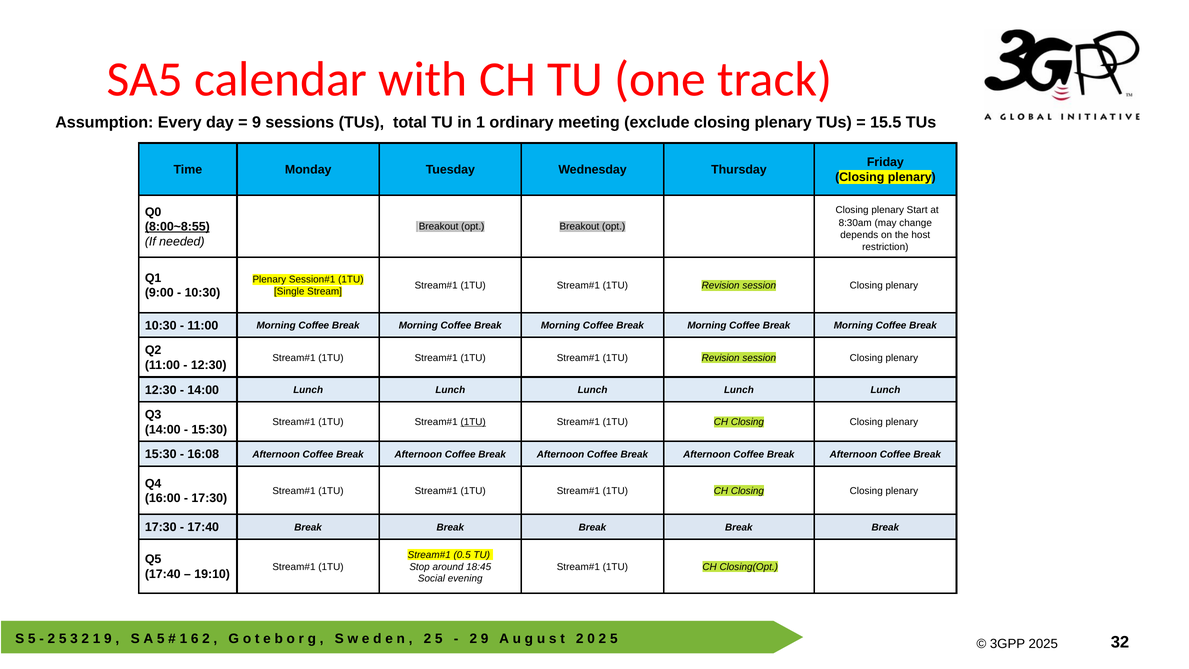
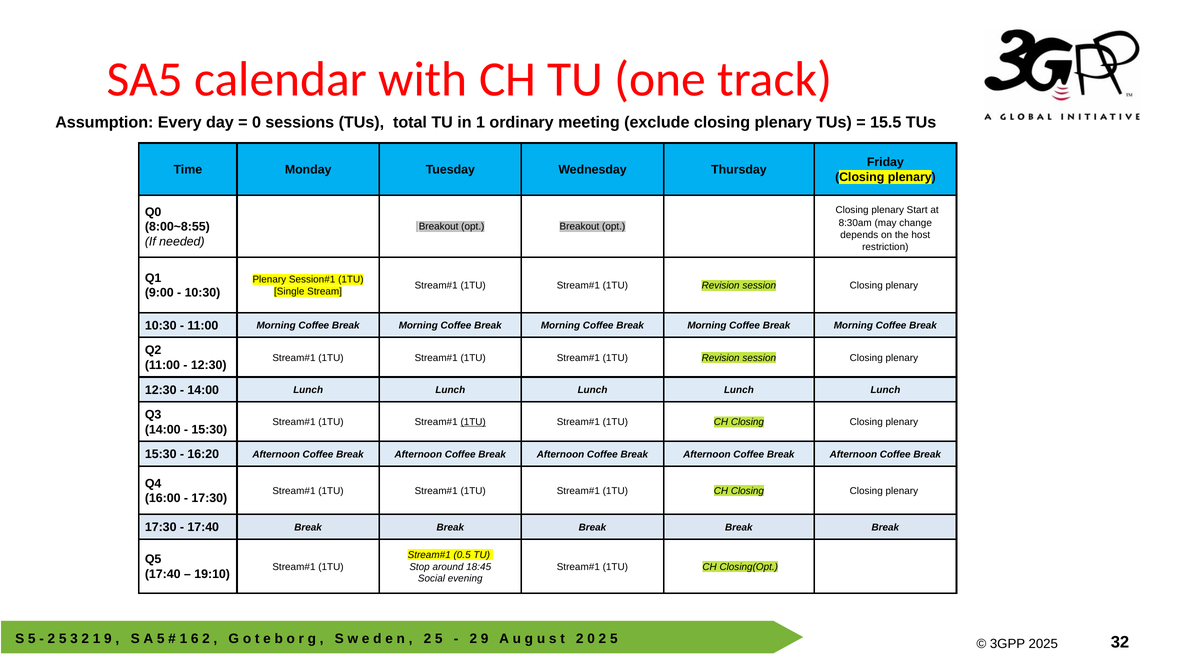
9 at (257, 122): 9 -> 0
8:00~8:55 underline: present -> none
16:08: 16:08 -> 16:20
